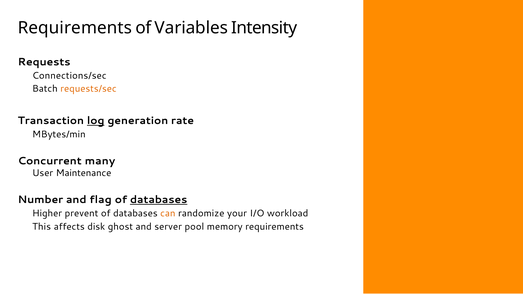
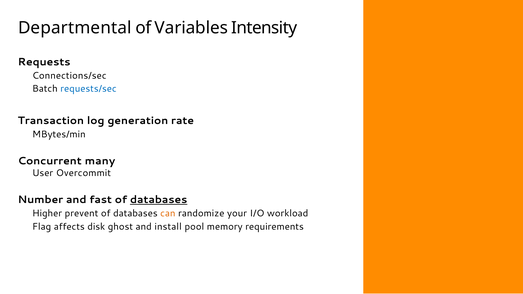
Requirements at (75, 28): Requirements -> Departmental
requests/sec colour: orange -> blue
log underline: present -> none
Maintenance: Maintenance -> Overcommit
flag: flag -> fast
This: This -> Flag
server: server -> install
